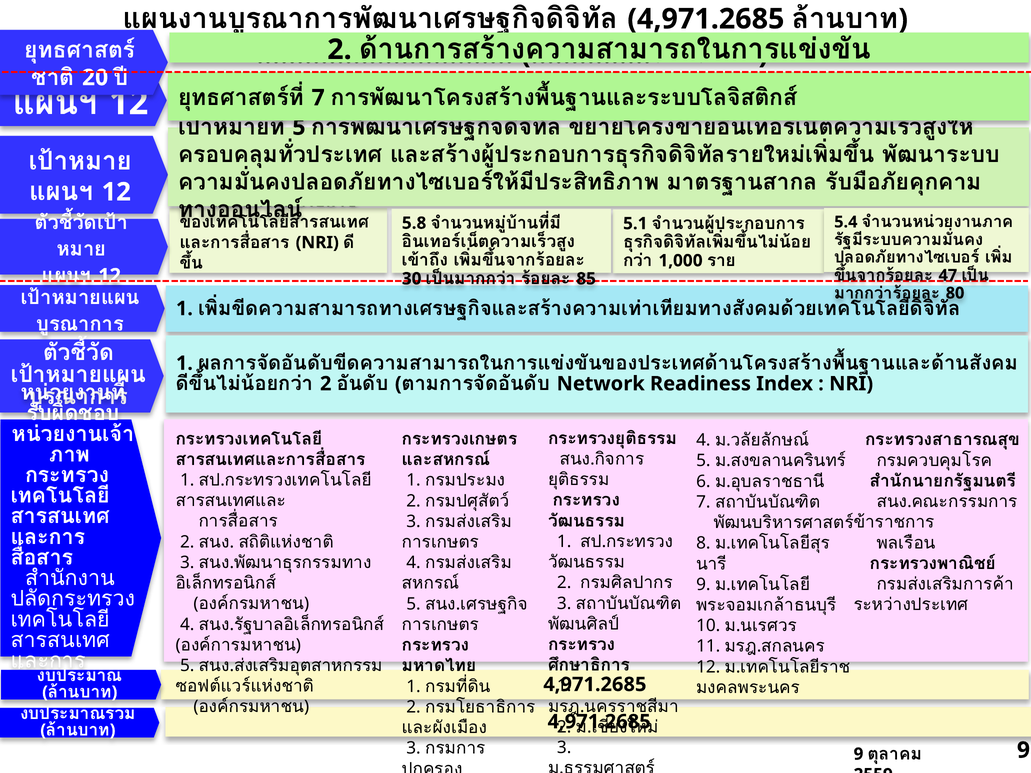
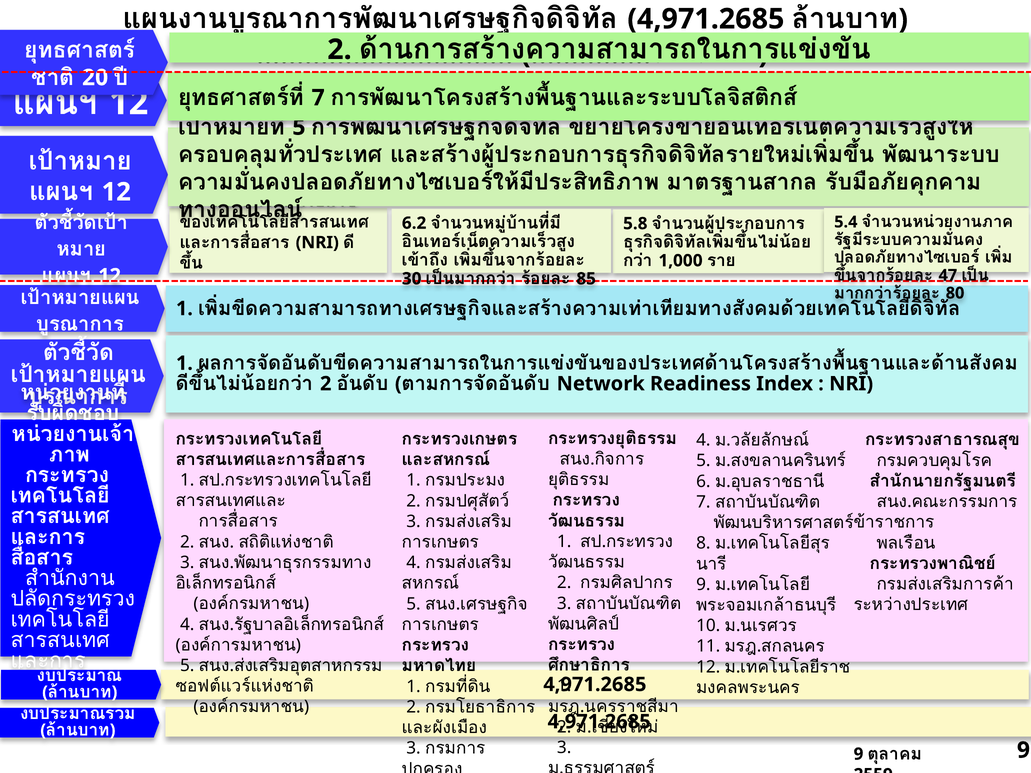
5.8: 5.8 -> 6.2
5.1 at (635, 224): 5.1 -> 5.8
